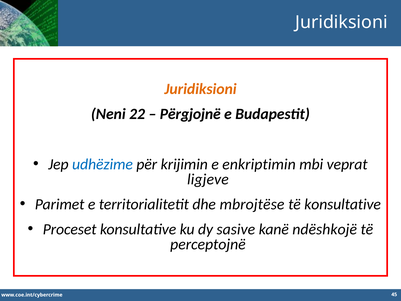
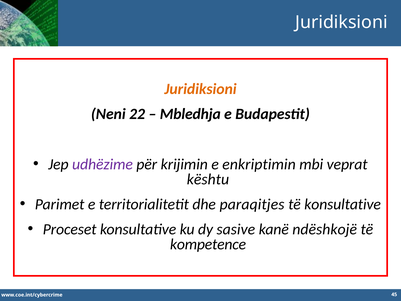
Përgjojnë: Përgjojnë -> Mbledhja
udhëzime colour: blue -> purple
ligjeve: ligjeve -> kështu
mbrojtëse: mbrojtëse -> paraqitjes
perceptojnë: perceptojnë -> kompetence
